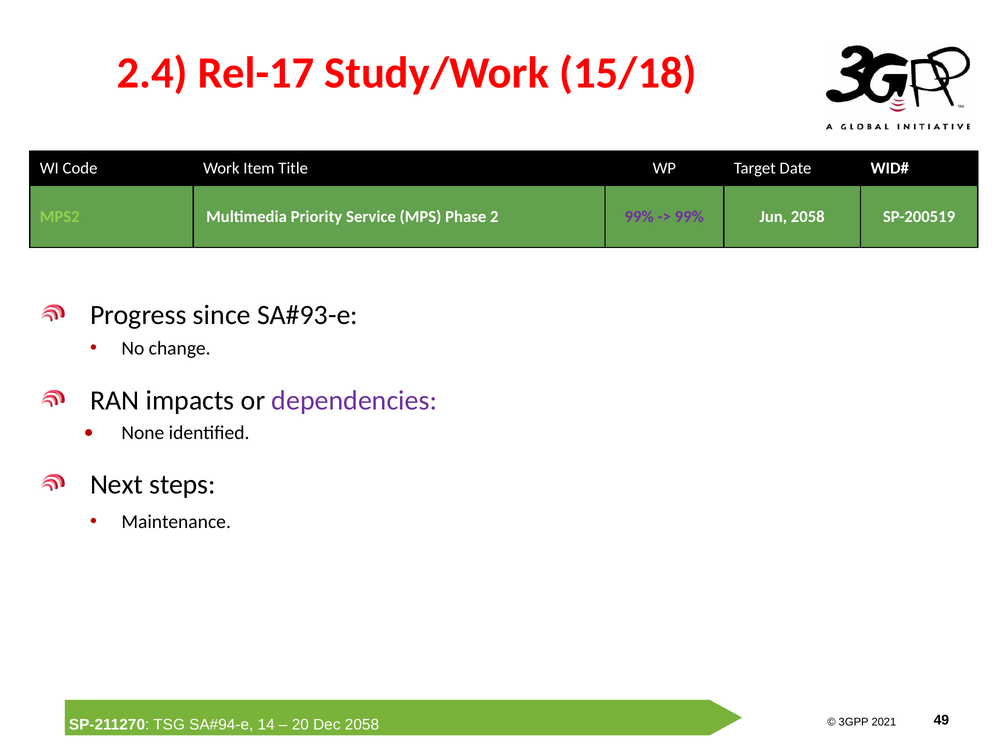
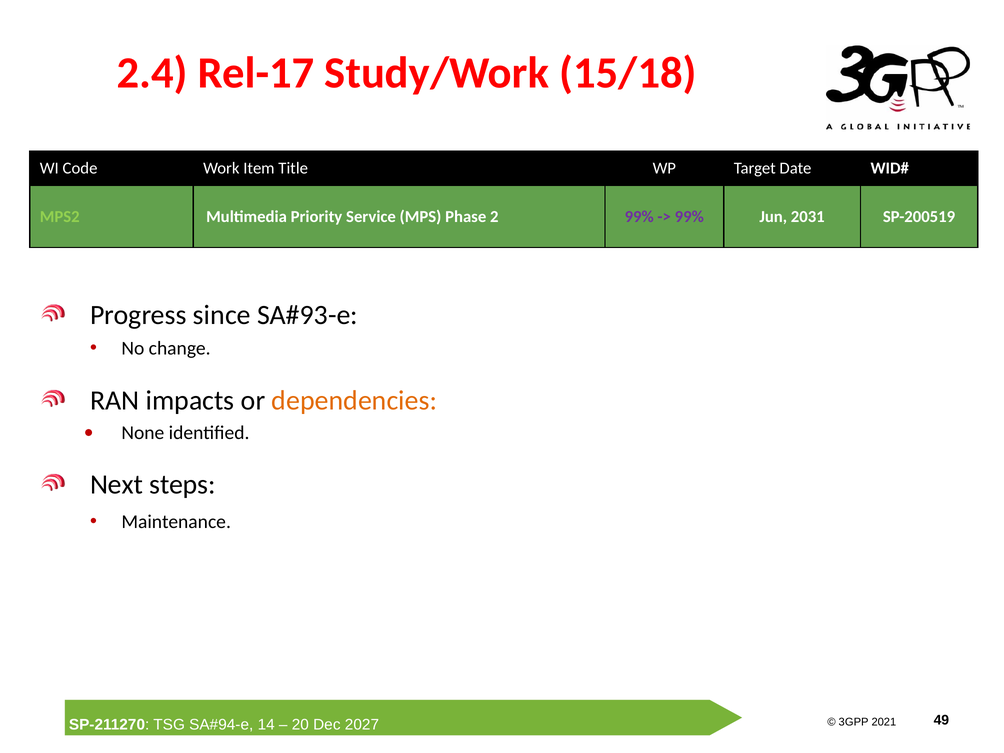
Jun 2058: 2058 -> 2031
dependencies colour: purple -> orange
2058 at (362, 725): 2058 -> 2027
